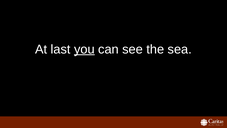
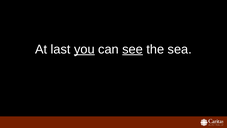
see underline: none -> present
